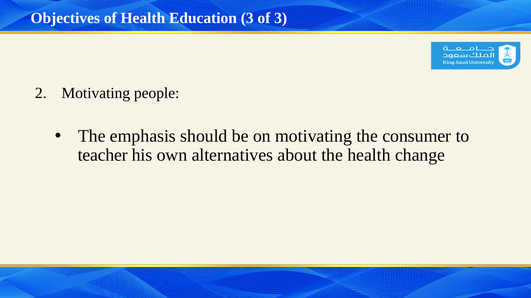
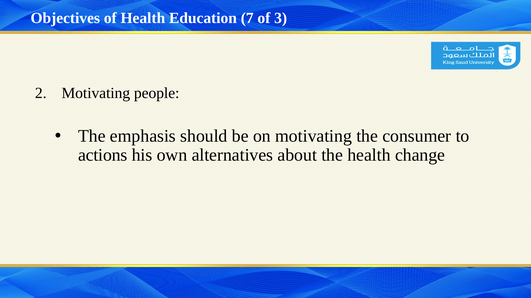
Education 3: 3 -> 7
teacher: teacher -> actions
